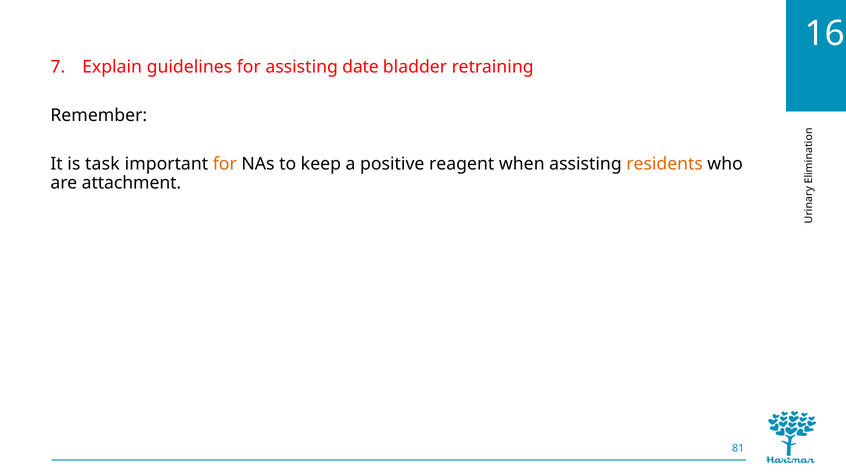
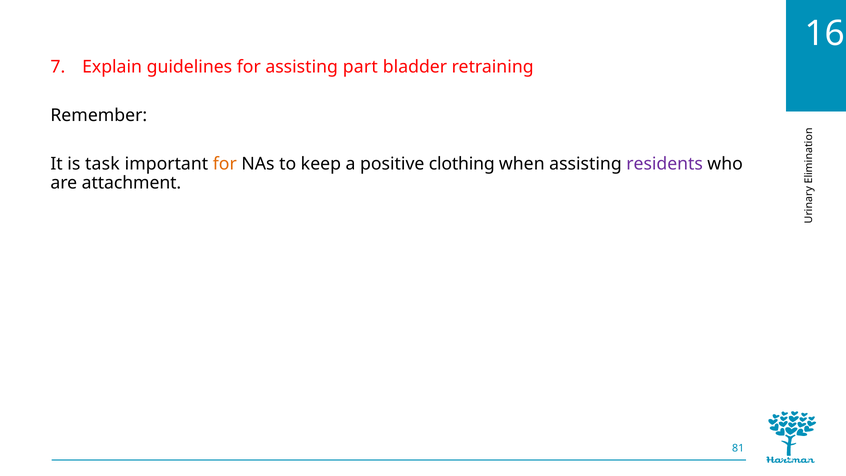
date: date -> part
reagent: reagent -> clothing
residents colour: orange -> purple
